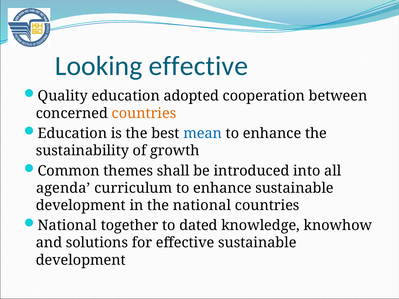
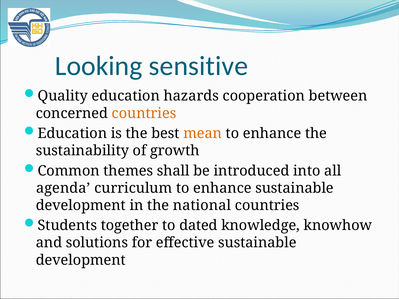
Looking effective: effective -> sensitive
adopted: adopted -> hazards
mean colour: blue -> orange
National at (67, 226): National -> Students
